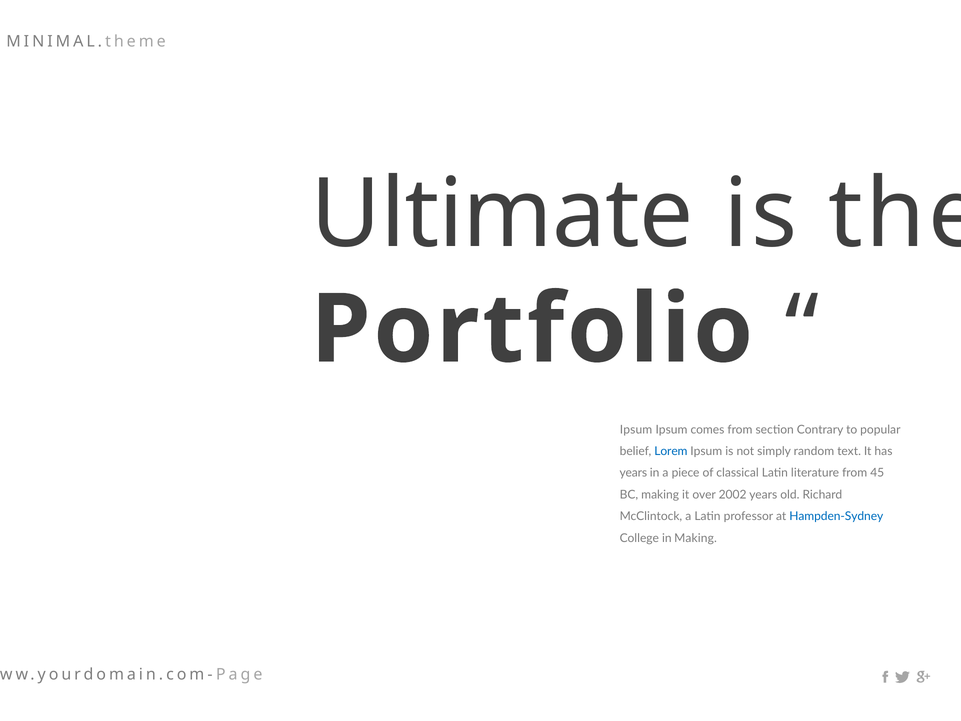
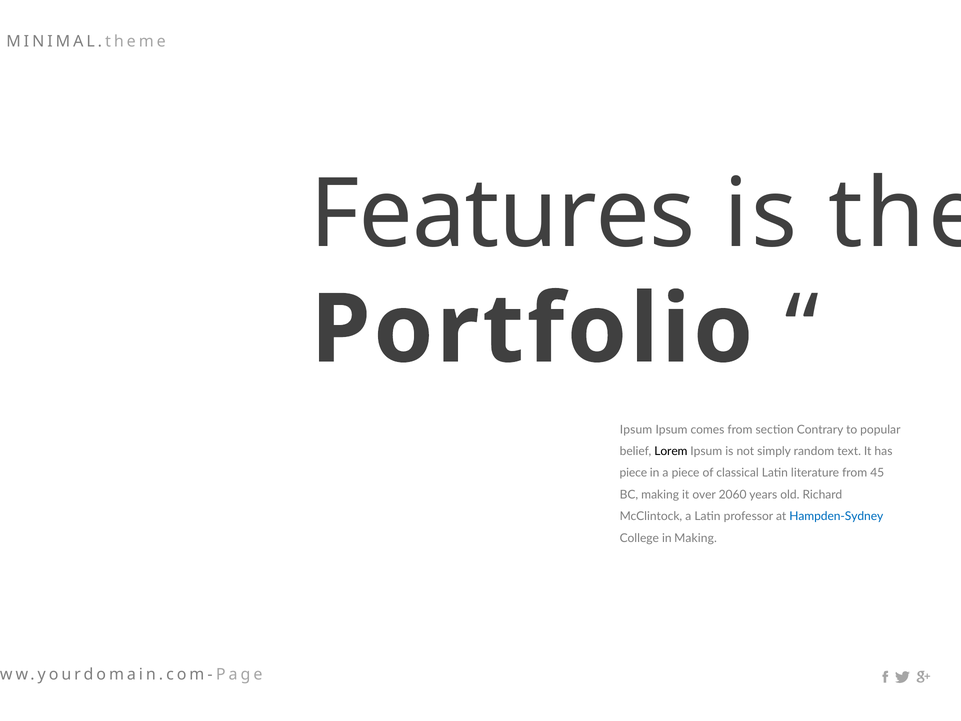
Ultimate: Ultimate -> Features
Lorem colour: blue -> black
years at (633, 473): years -> piece
2002: 2002 -> 2060
